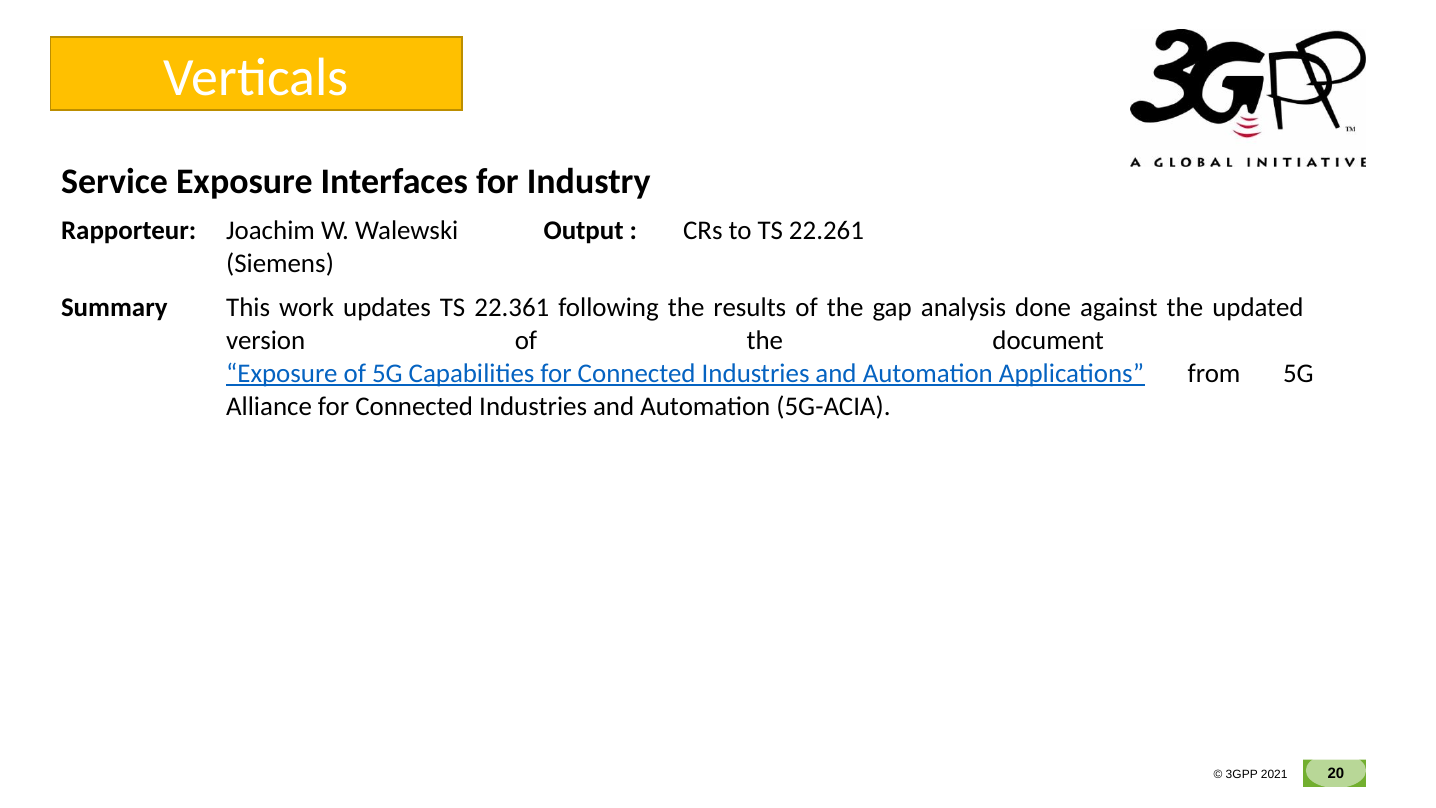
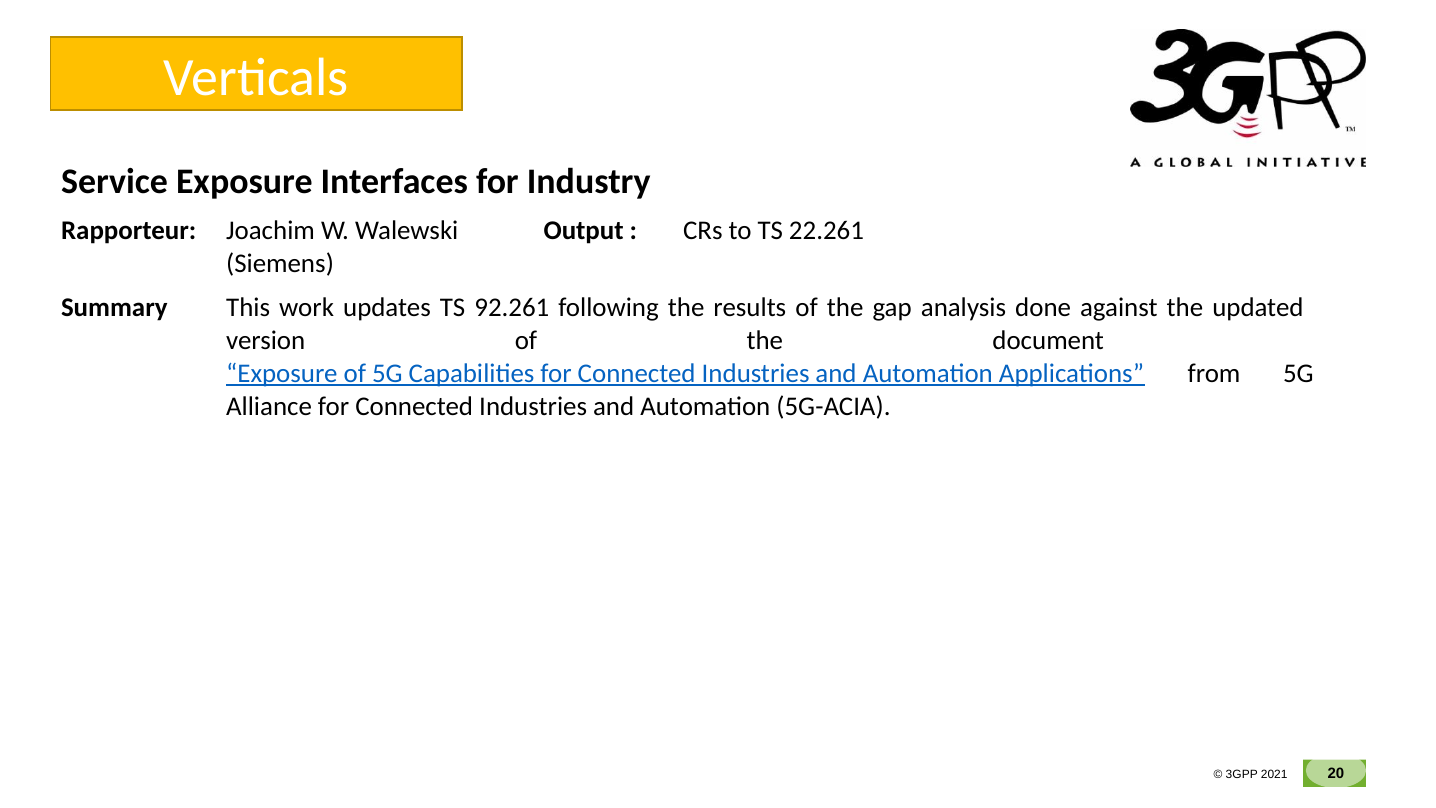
22.361: 22.361 -> 92.261
